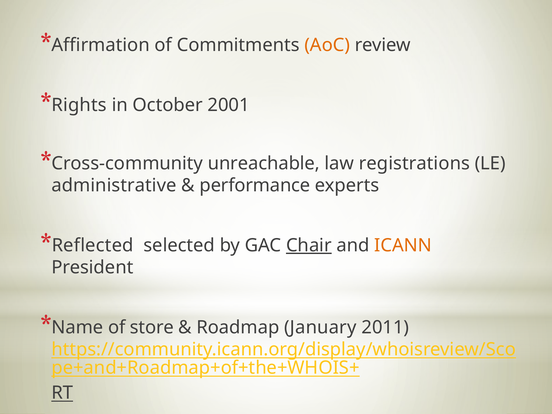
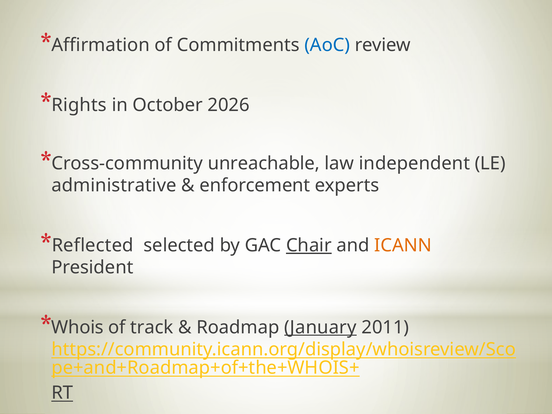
AoC colour: orange -> blue
2001: 2001 -> 2026
registrations: registrations -> independent
performance: performance -> enforcement
Name: Name -> Whois
store: store -> track
January underline: none -> present
